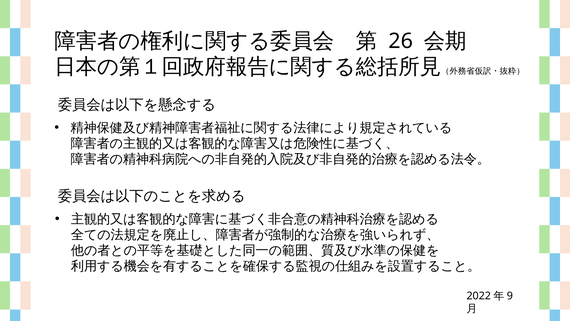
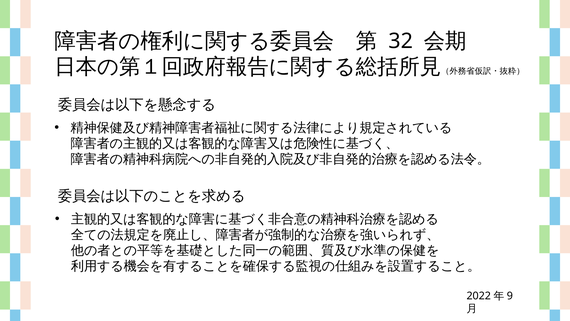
26: 26 -> 32
